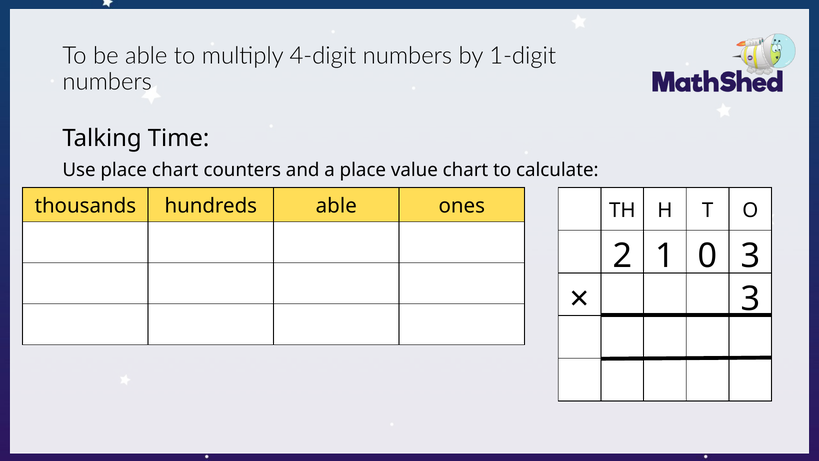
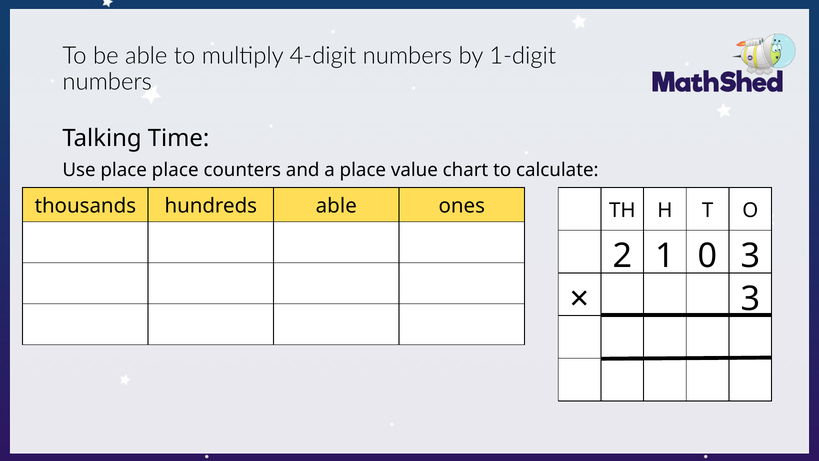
place chart: chart -> place
